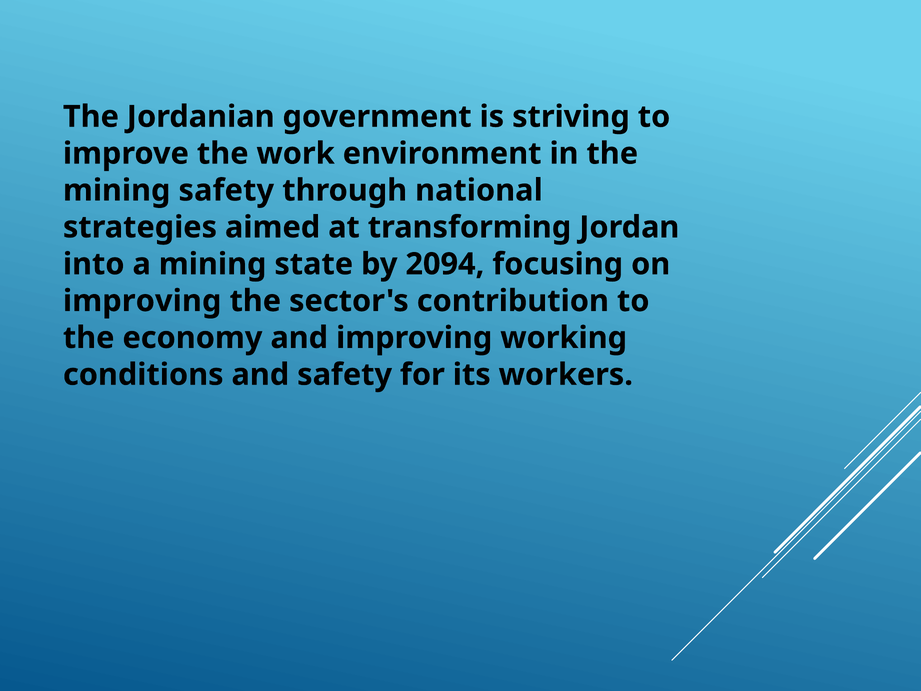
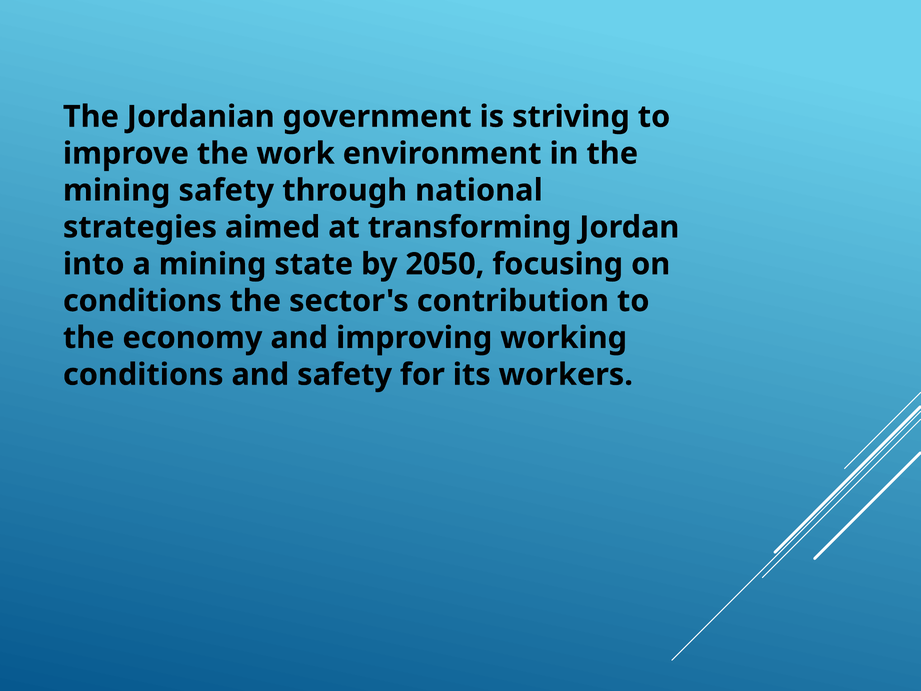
2094: 2094 -> 2050
improving at (142, 301): improving -> conditions
